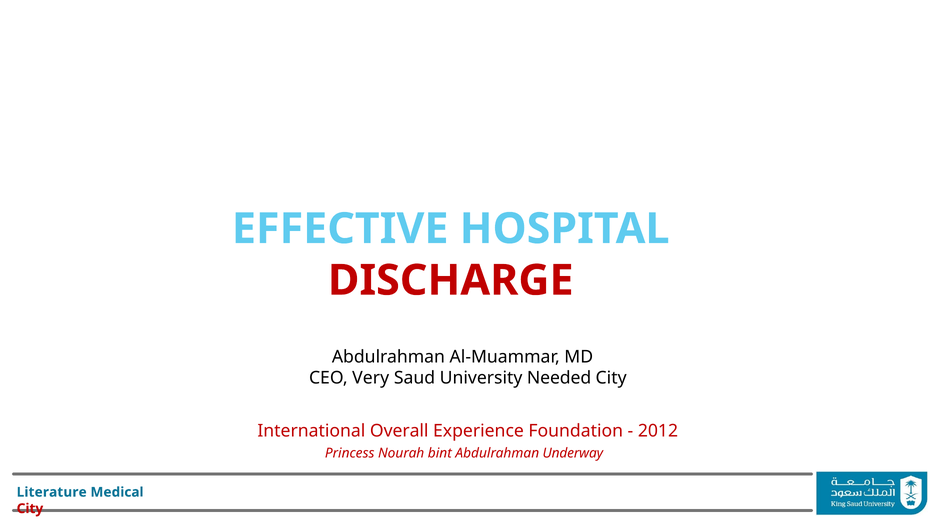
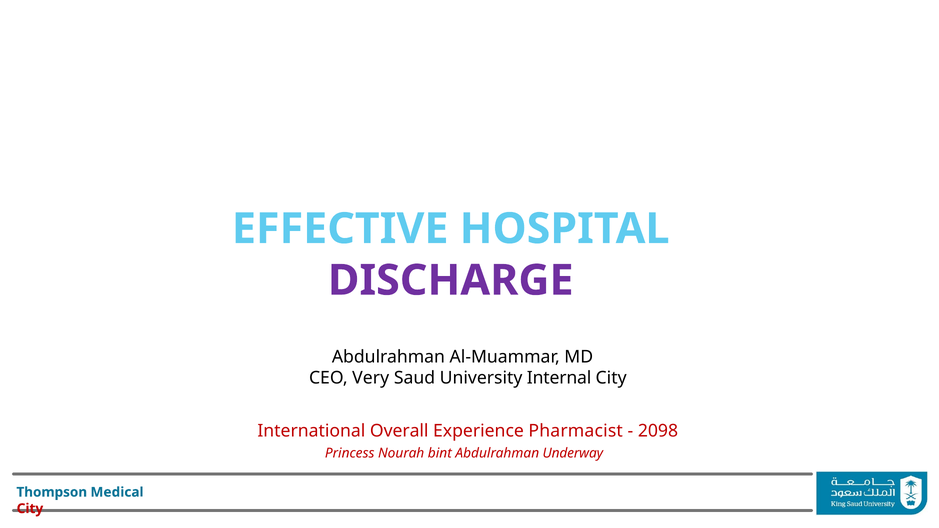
DISCHARGE colour: red -> purple
Needed: Needed -> Internal
Foundation: Foundation -> Pharmacist
2012: 2012 -> 2098
Literature: Literature -> Thompson
